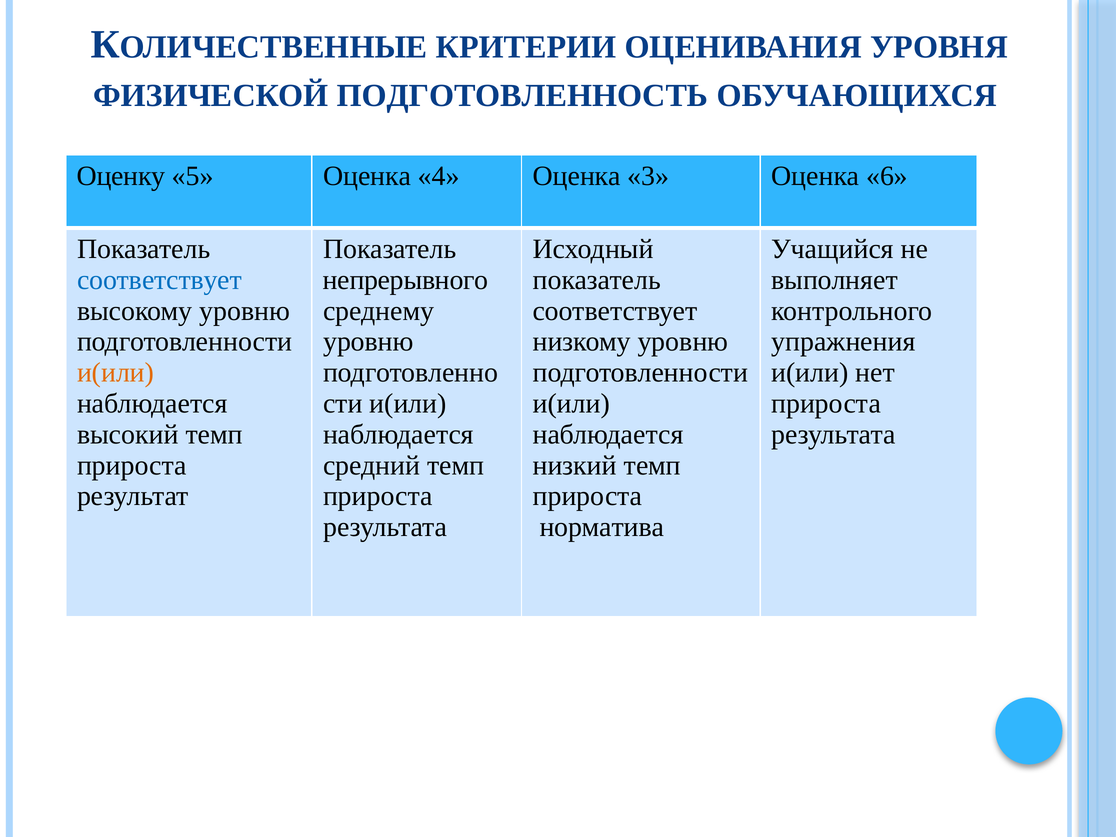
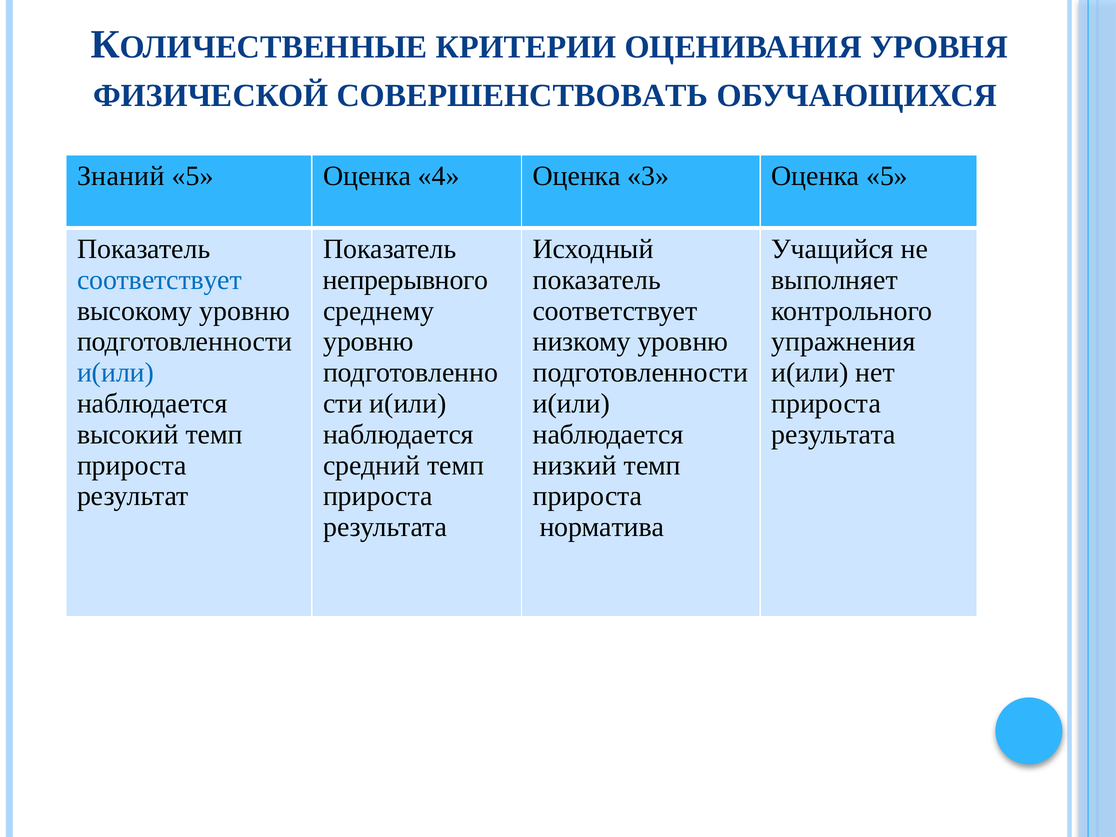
ПОДГОТОВЛЕННОСТЬ: ПОДГОТОВЛЕННОСТЬ -> СОВЕРШЕНСТВОВАТЬ
Оценку: Оценку -> Знаний
Оценка 6: 6 -> 5
и(или at (116, 373) colour: orange -> blue
